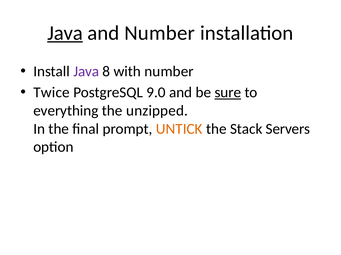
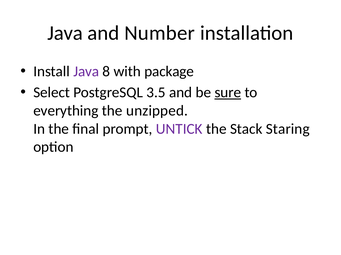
Java at (65, 33) underline: present -> none
with number: number -> package
Twice: Twice -> Select
9.0: 9.0 -> 3.5
UNTICK colour: orange -> purple
Servers: Servers -> Staring
